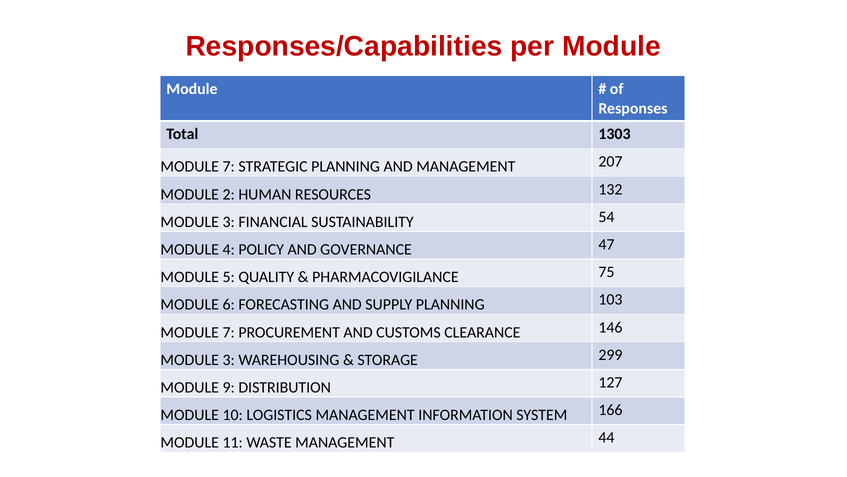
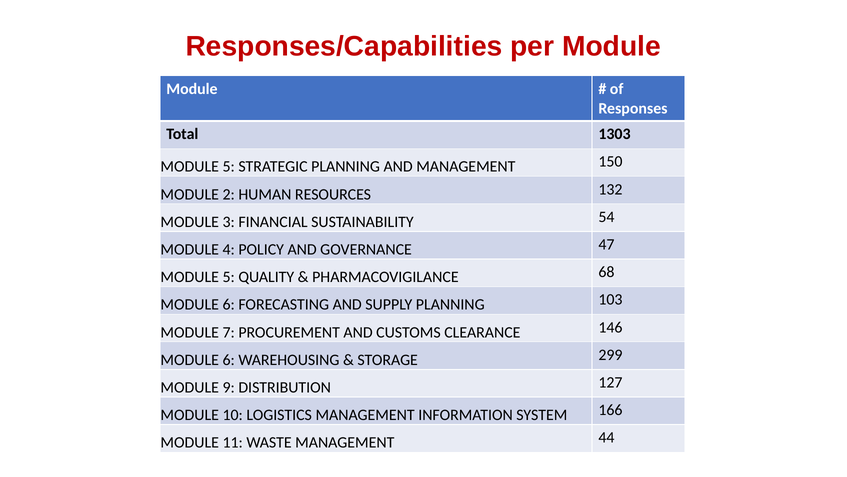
7 at (229, 167): 7 -> 5
207: 207 -> 150
75: 75 -> 68
3 at (229, 359): 3 -> 6
